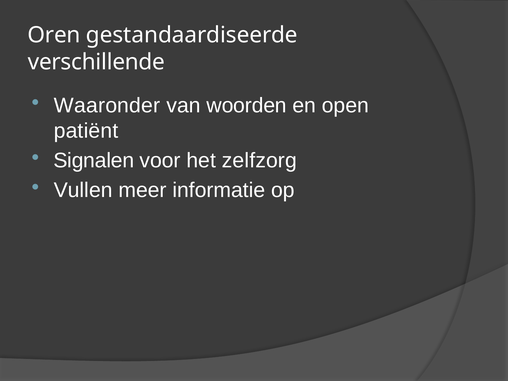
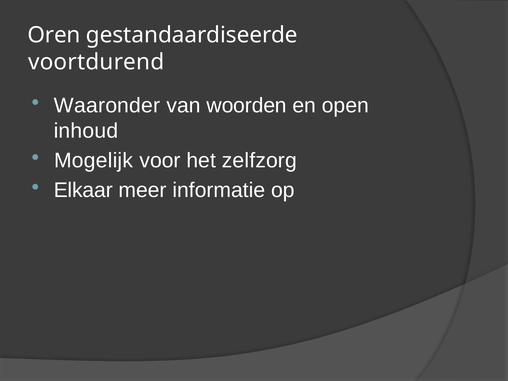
verschillende: verschillende -> voortdurend
patiënt: patiënt -> inhoud
Signalen: Signalen -> Mogelijk
Vullen: Vullen -> Elkaar
